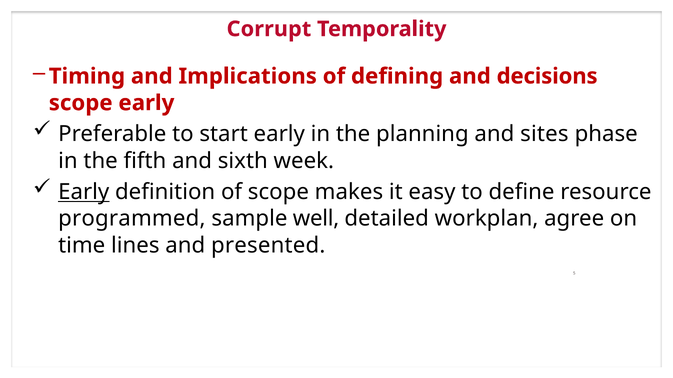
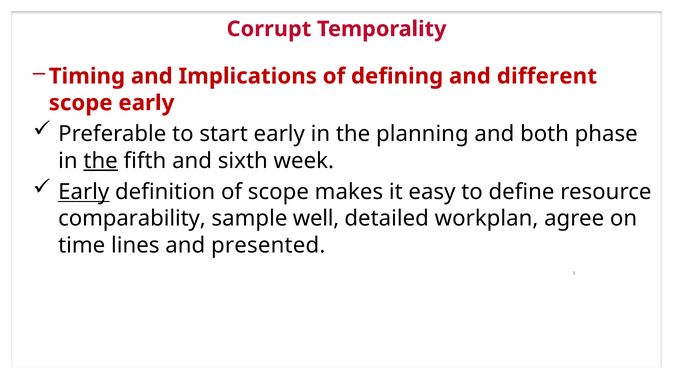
decisions: decisions -> different
sites: sites -> both
the at (101, 161) underline: none -> present
programmed: programmed -> comparability
